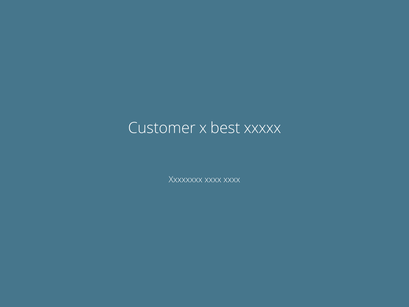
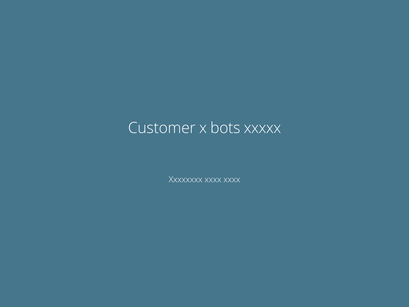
best: best -> bots
